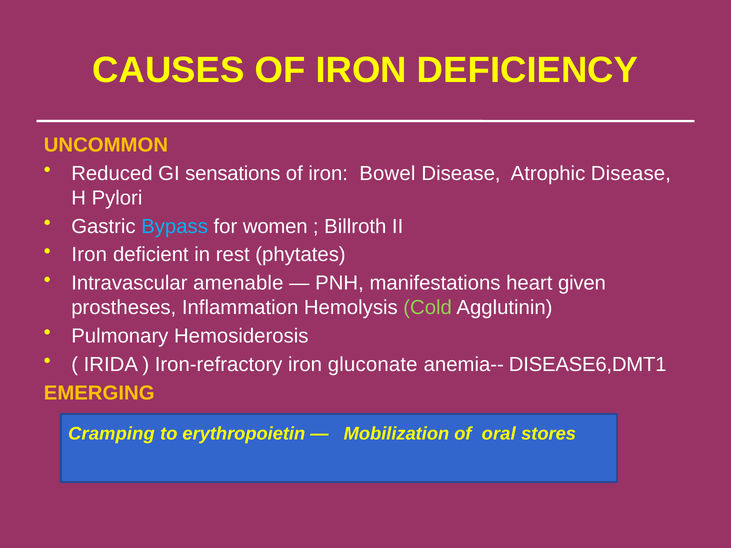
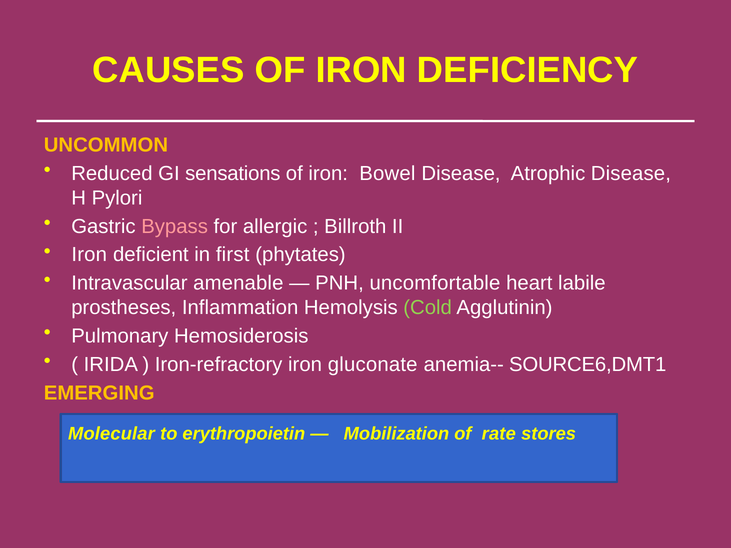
Bypass colour: light blue -> pink
women: women -> allergic
rest: rest -> first
manifestations: manifestations -> uncomfortable
given: given -> labile
DISEASE6,DMT1: DISEASE6,DMT1 -> SOURCE6,DMT1
Cramping: Cramping -> Molecular
oral: oral -> rate
